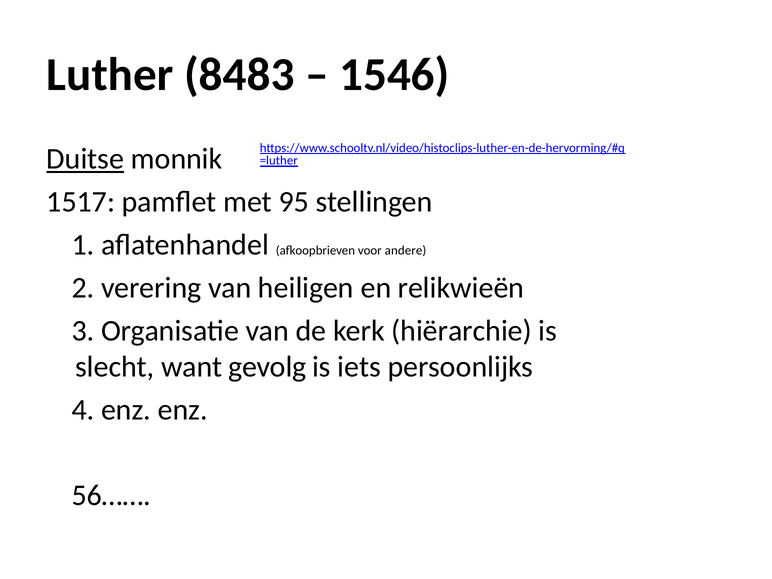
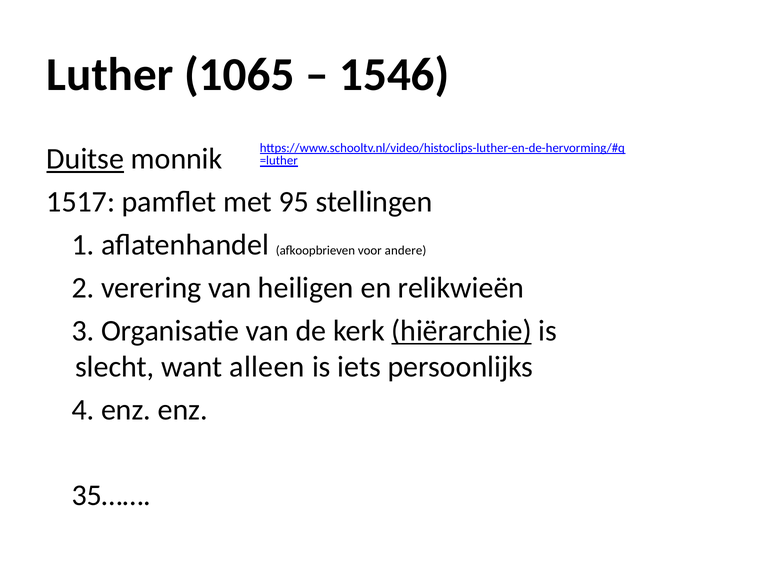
8483: 8483 -> 1065
hiërarchie underline: none -> present
gevolg: gevolg -> alleen
56……: 56…… -> 35……
